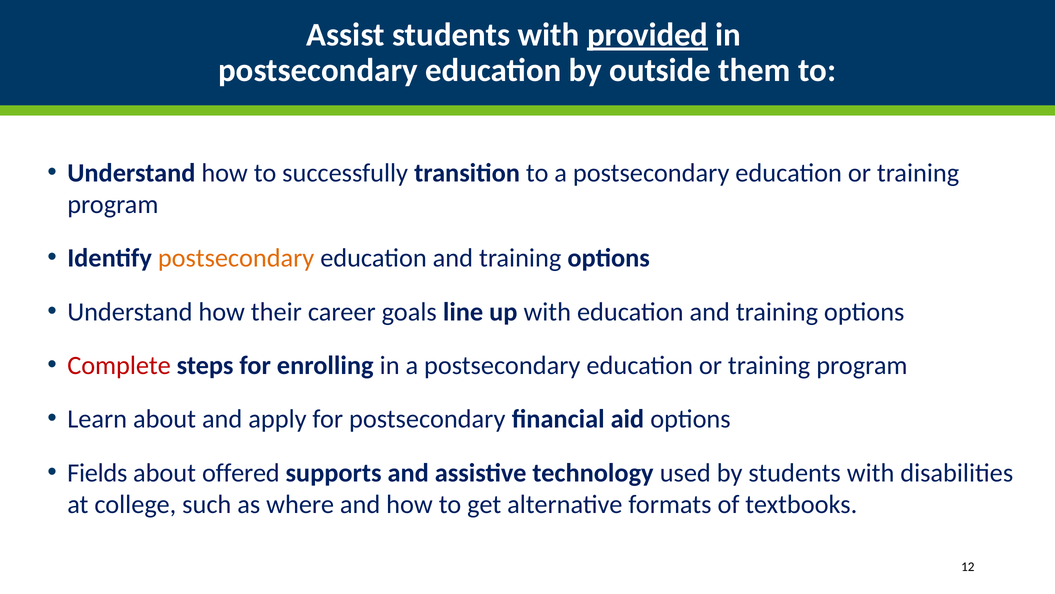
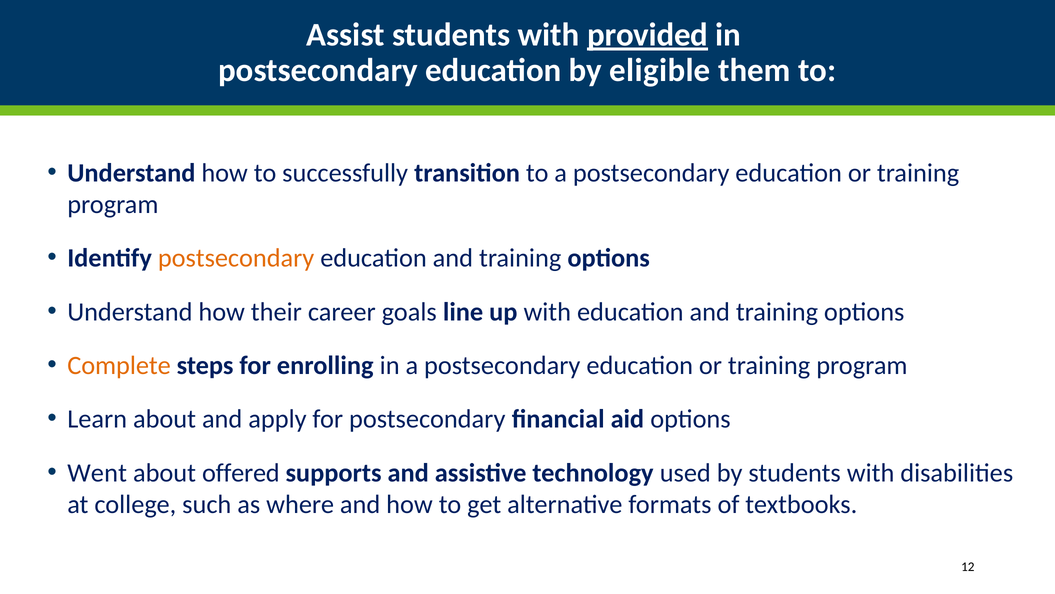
outside: outside -> eligible
Complete colour: red -> orange
Fields: Fields -> Went
